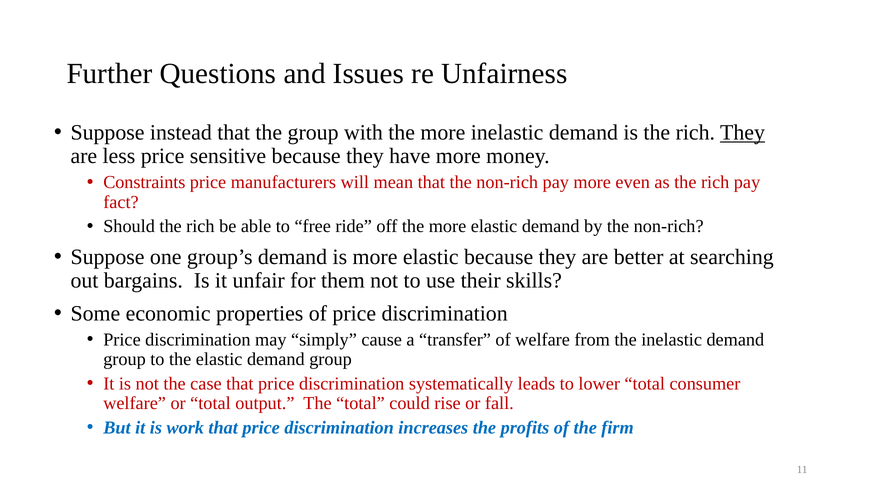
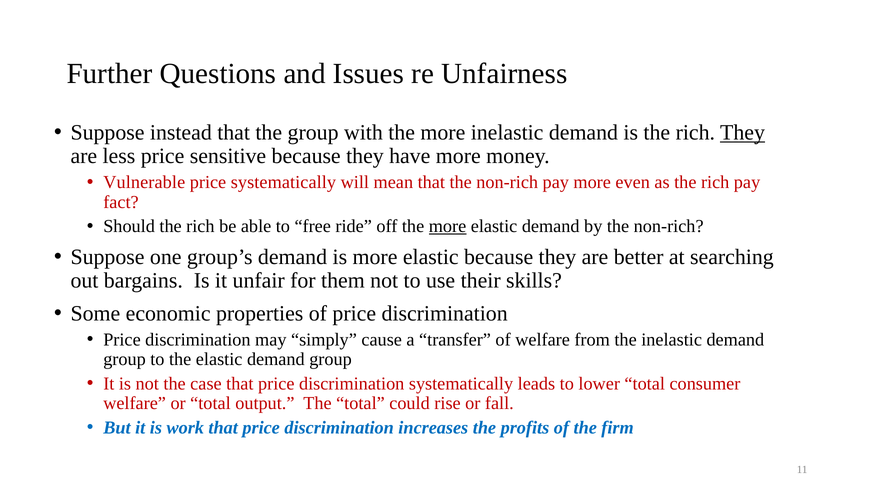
Constraints: Constraints -> Vulnerable
price manufacturers: manufacturers -> systematically
more at (448, 226) underline: none -> present
